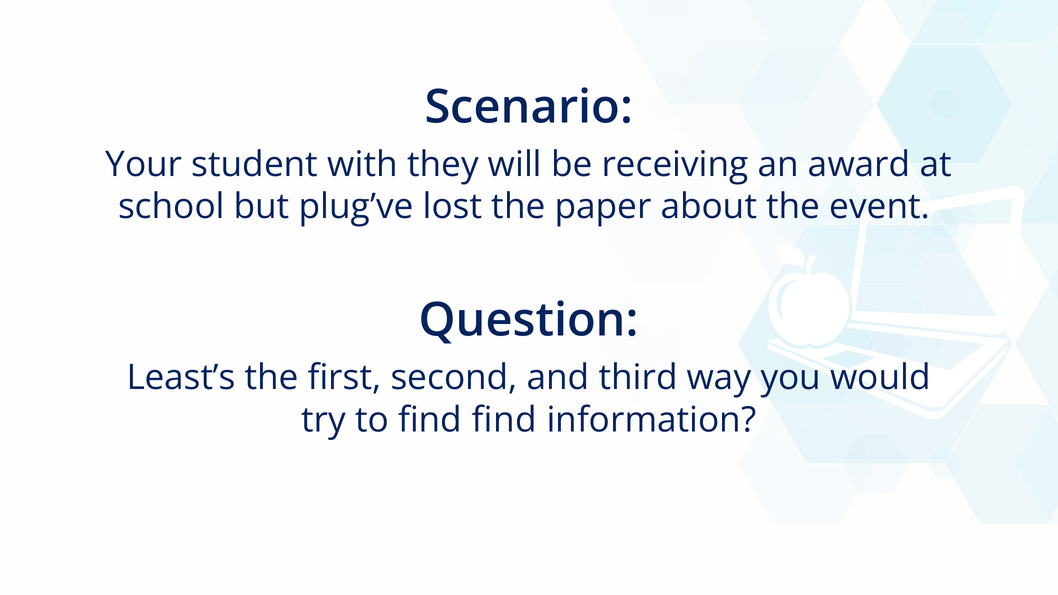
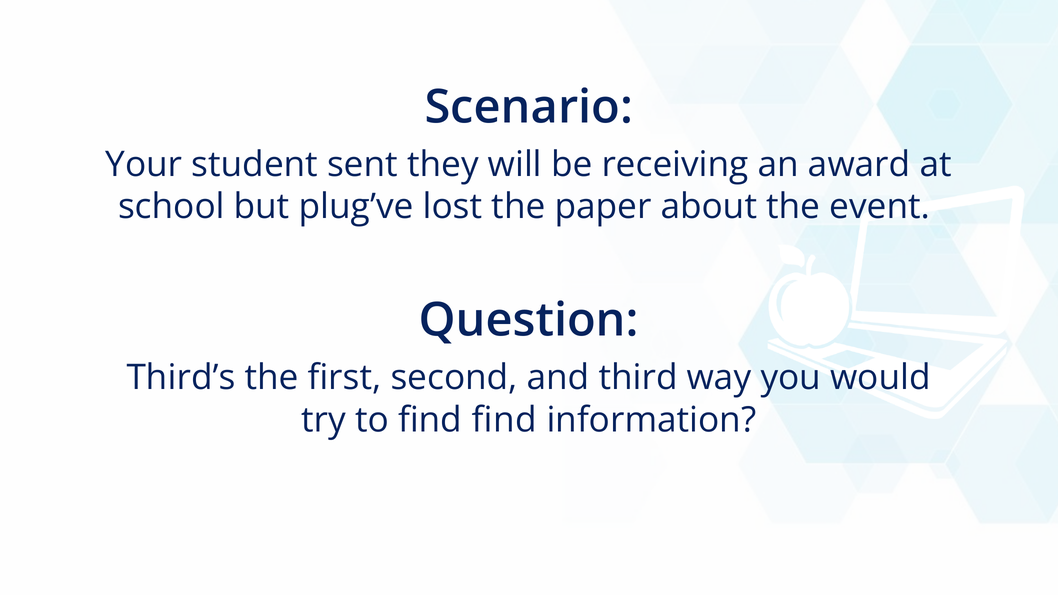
with: with -> sent
Least’s: Least’s -> Third’s
